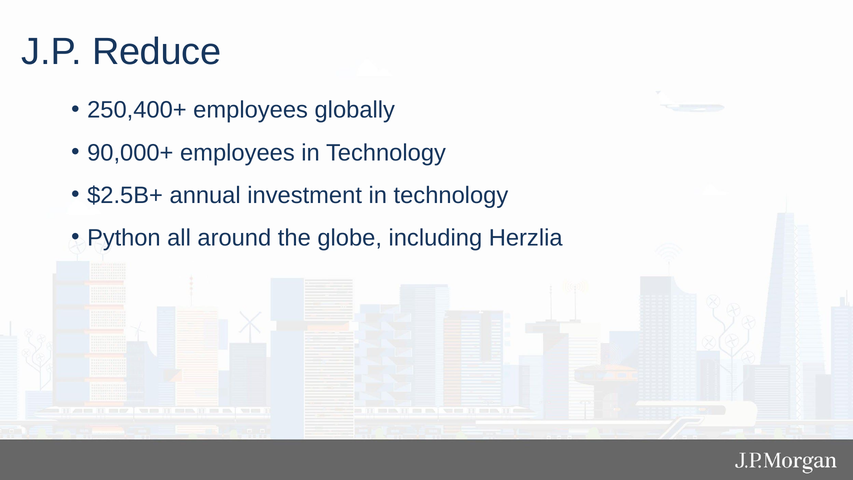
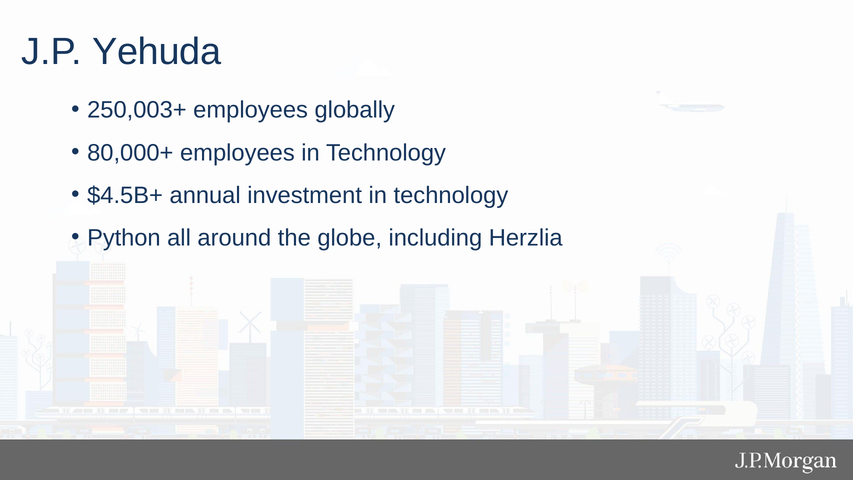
Reduce: Reduce -> Yehuda
250,400+: 250,400+ -> 250,003+
90,000+: 90,000+ -> 80,000+
$2.5B+: $2.5B+ -> $4.5B+
